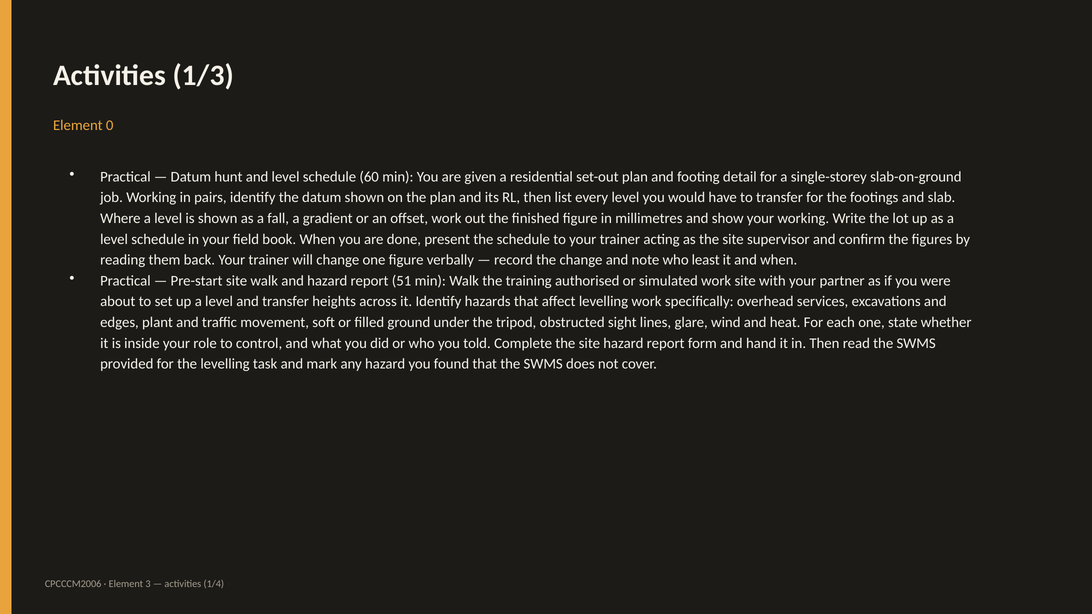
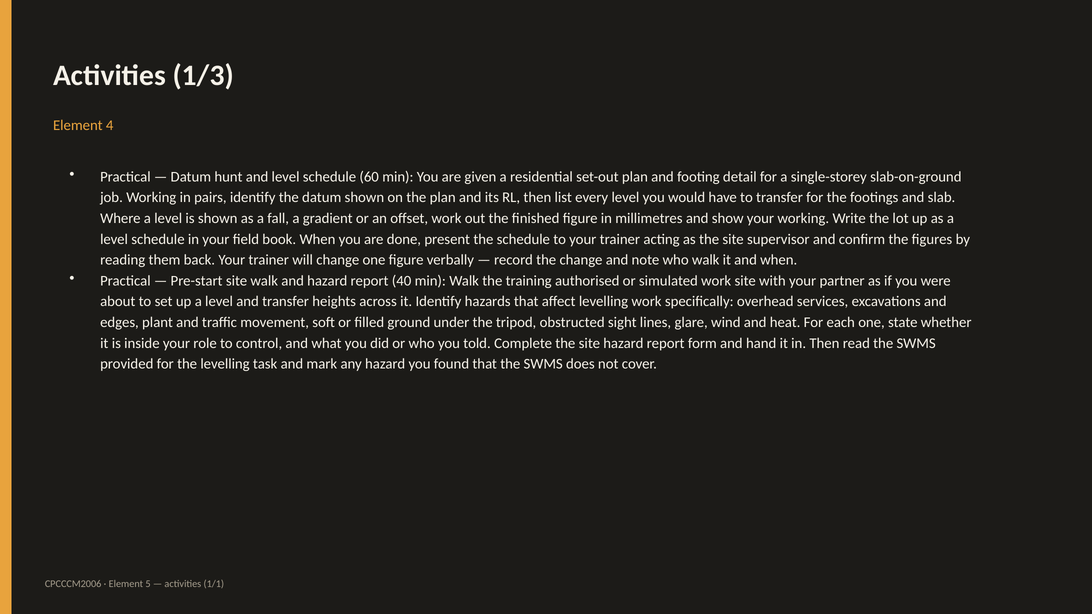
0: 0 -> 4
who least: least -> walk
51: 51 -> 40
3: 3 -> 5
1/4: 1/4 -> 1/1
